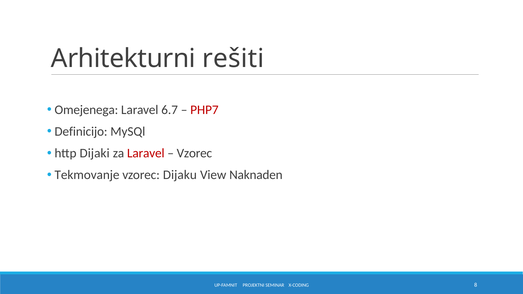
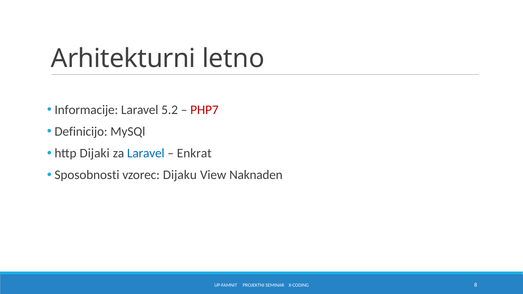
rešiti: rešiti -> letno
Omejenega: Omejenega -> Informacije
6.7: 6.7 -> 5.2
Laravel at (146, 153) colour: red -> blue
Vzorec at (194, 153): Vzorec -> Enkrat
Tekmovanje: Tekmovanje -> Sposobnosti
